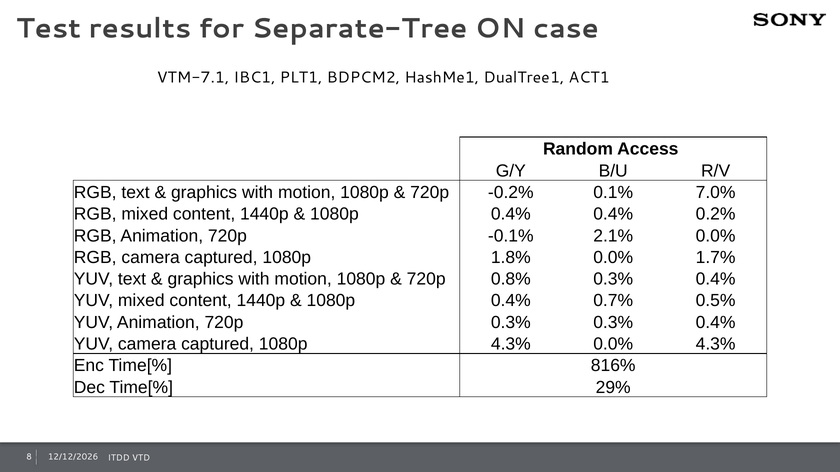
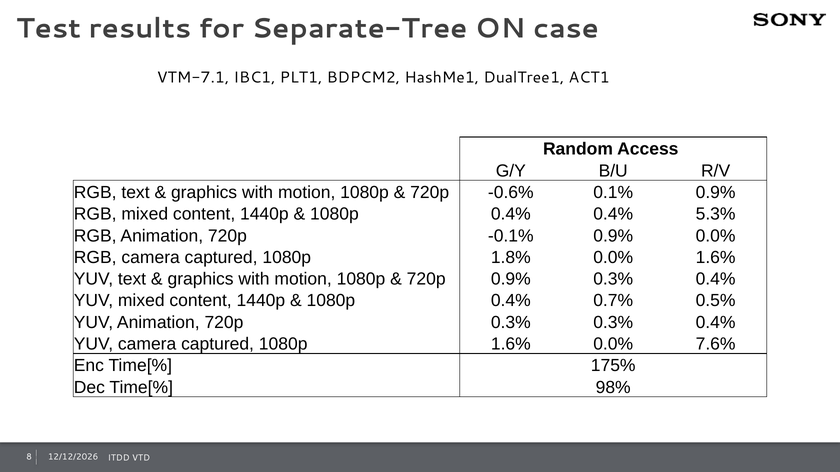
-0.2%: -0.2% -> -0.6%
0.1% 7.0%: 7.0% -> 0.9%
0.2%: 0.2% -> 5.3%
-0.1% 2.1%: 2.1% -> 0.9%
0.0% 1.7%: 1.7% -> 1.6%
720p 0.8%: 0.8% -> 0.9%
1080p 4.3%: 4.3% -> 1.6%
0.0% 4.3%: 4.3% -> 7.6%
816%: 816% -> 175%
29%: 29% -> 98%
